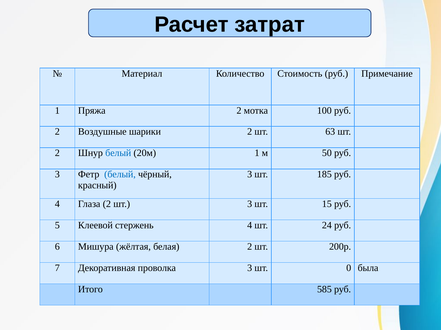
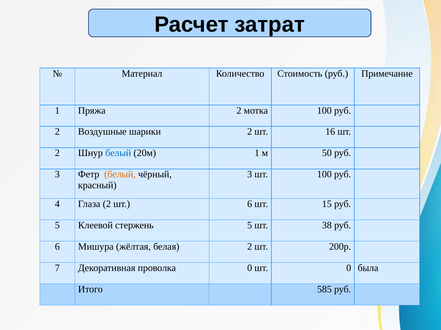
63: 63 -> 16
белый at (120, 175) colour: blue -> orange
шт 185: 185 -> 100
шт 3: 3 -> 6
стержень 4: 4 -> 5
24: 24 -> 38
проволка 3: 3 -> 0
